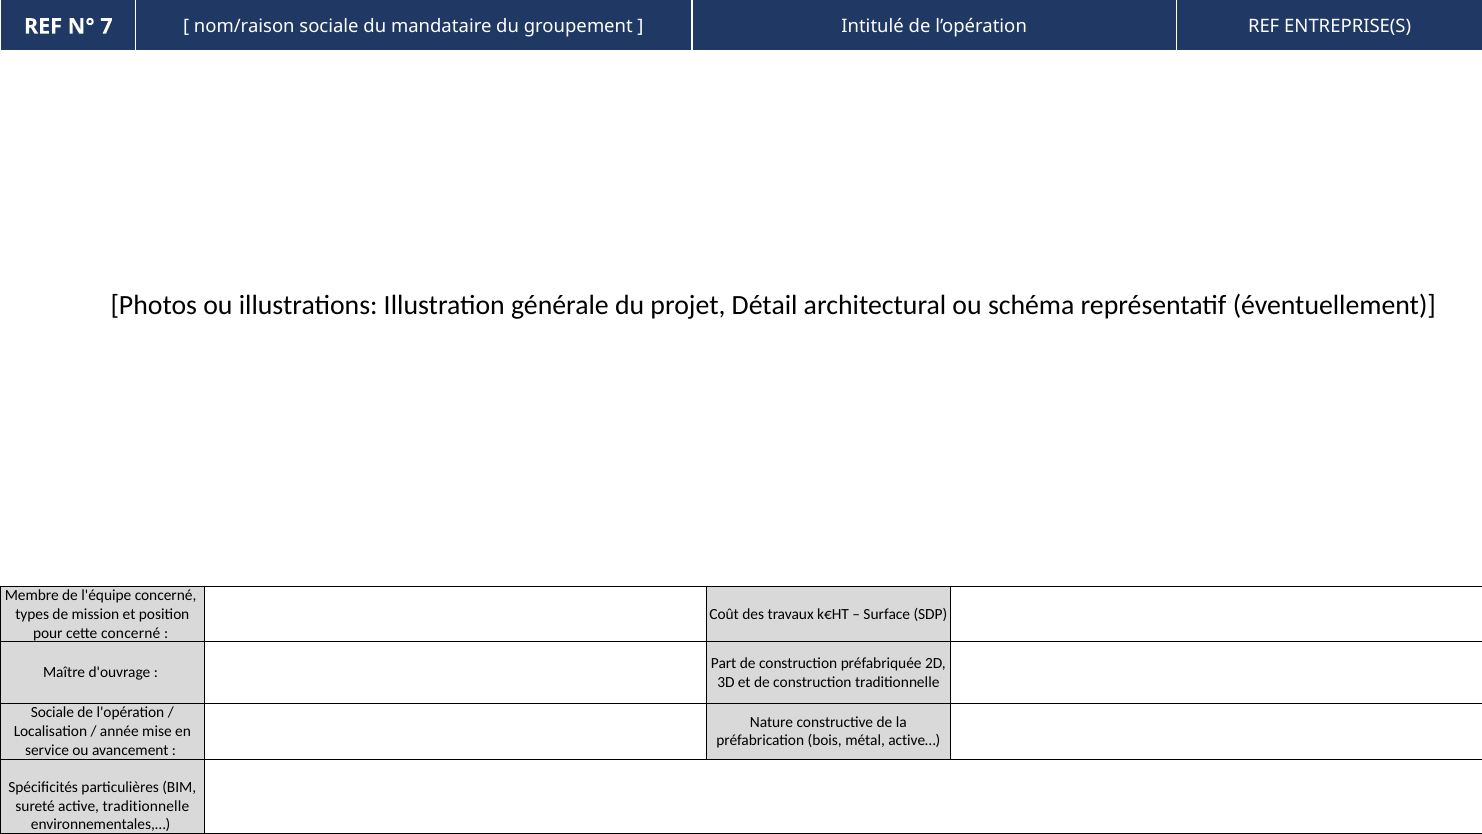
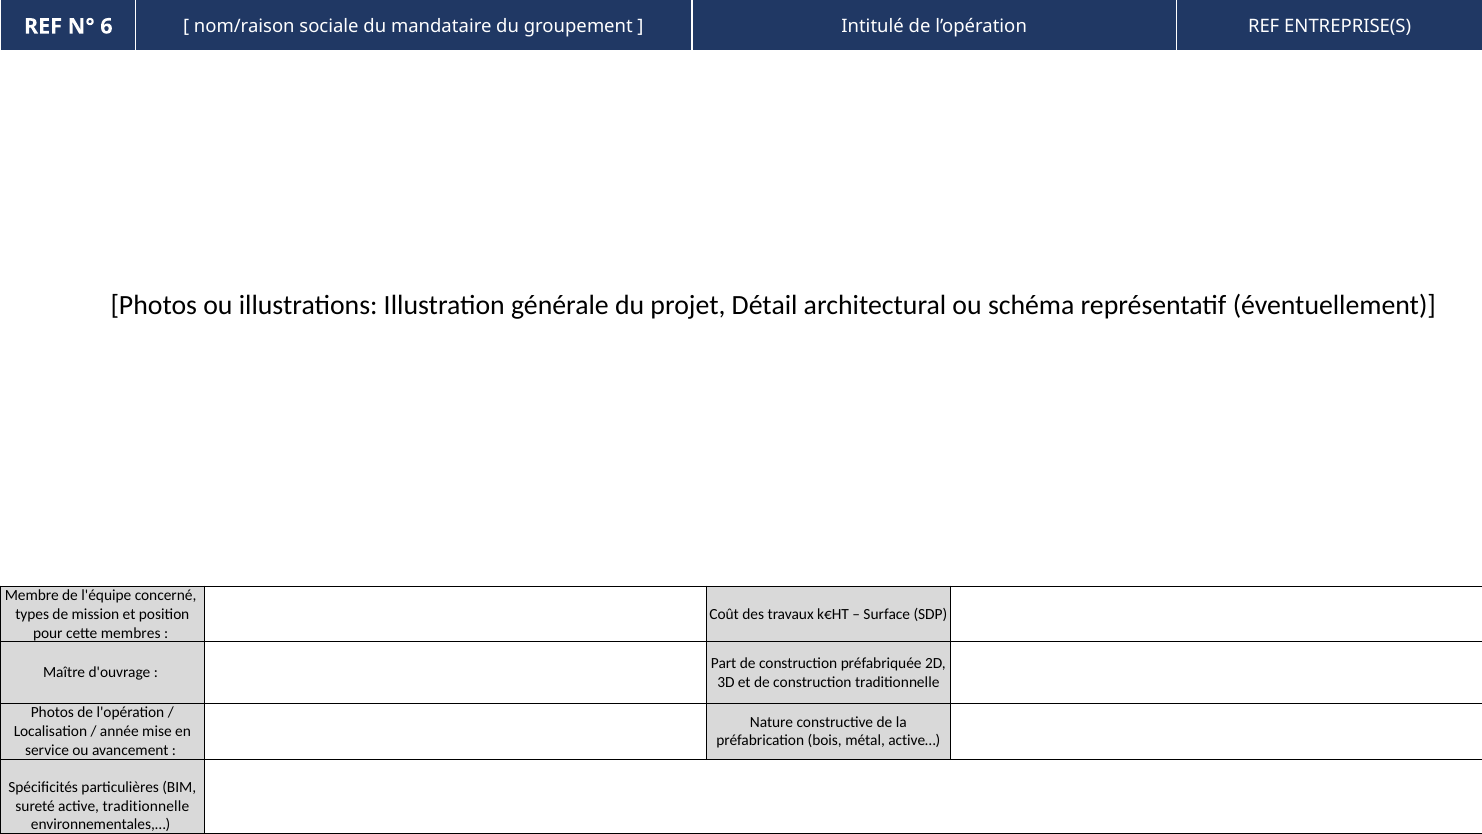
7: 7 -> 6
cette concerné: concerné -> membres
Sociale at (52, 712): Sociale -> Photos
